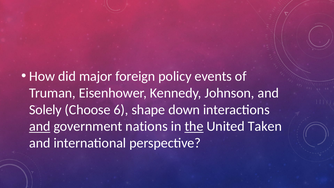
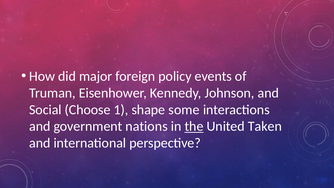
Solely: Solely -> Social
6: 6 -> 1
down: down -> some
and at (40, 126) underline: present -> none
